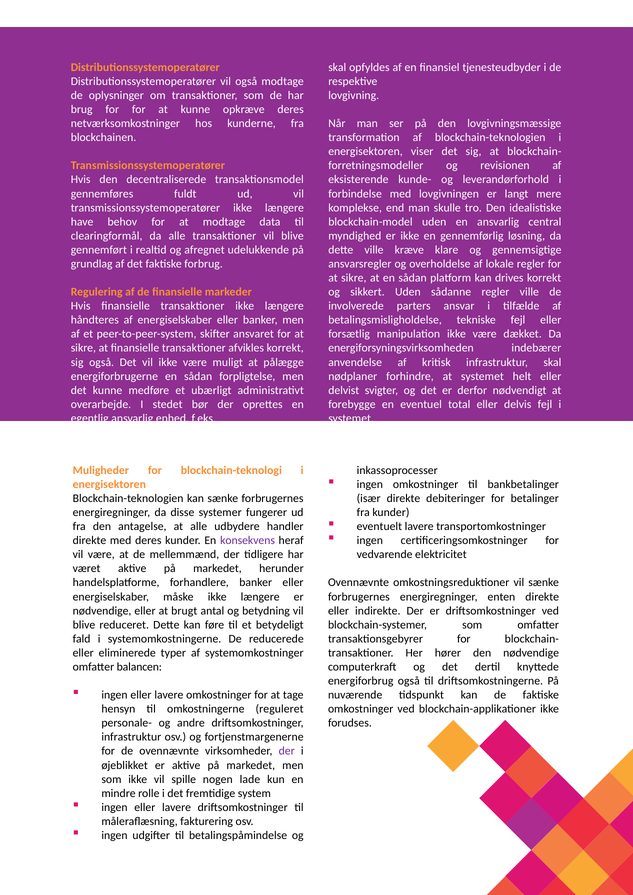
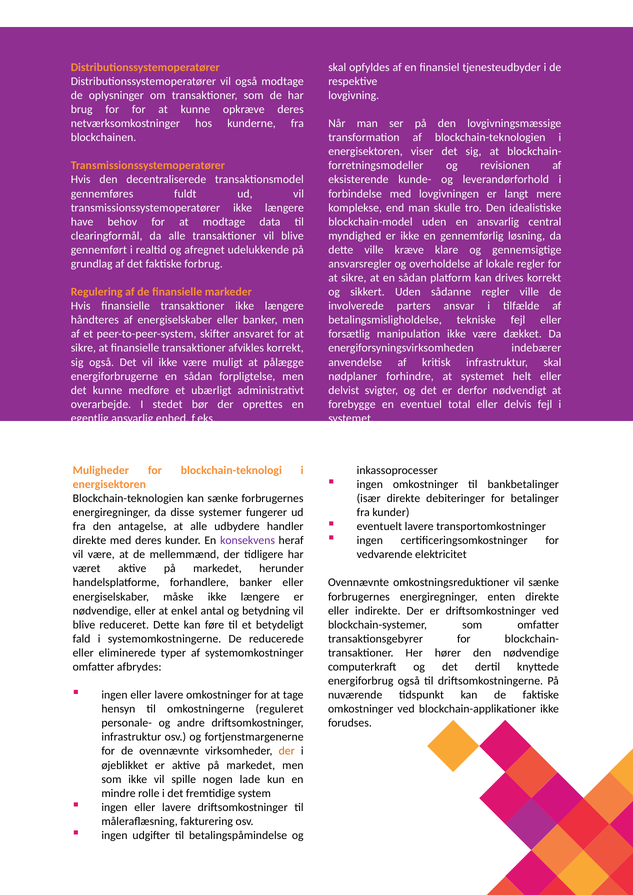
brugt: brugt -> enkel
balancen: balancen -> afbrydes
der at (287, 751) colour: purple -> orange
